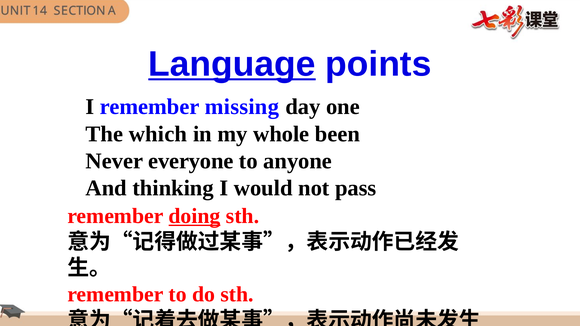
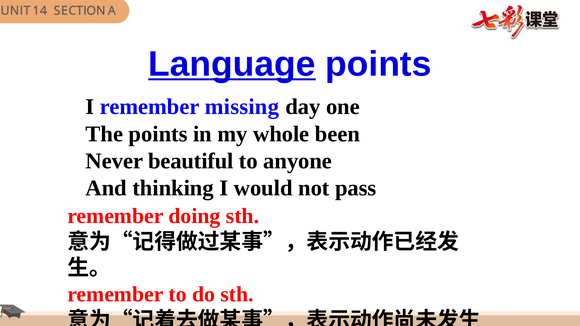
The which: which -> points
everyone: everyone -> beautiful
doing underline: present -> none
